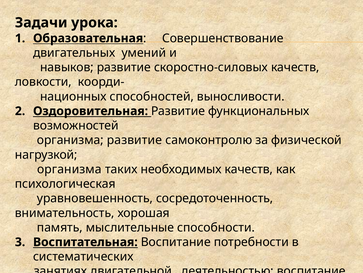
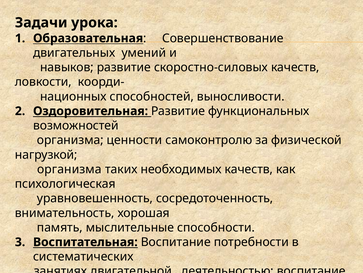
организма развитие: развитие -> ценности
